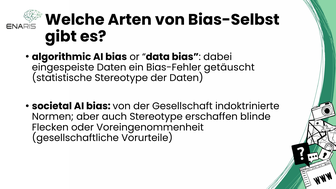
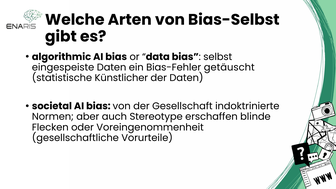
dabei: dabei -> selbst
statistische Stereotype: Stereotype -> Künstlicher
